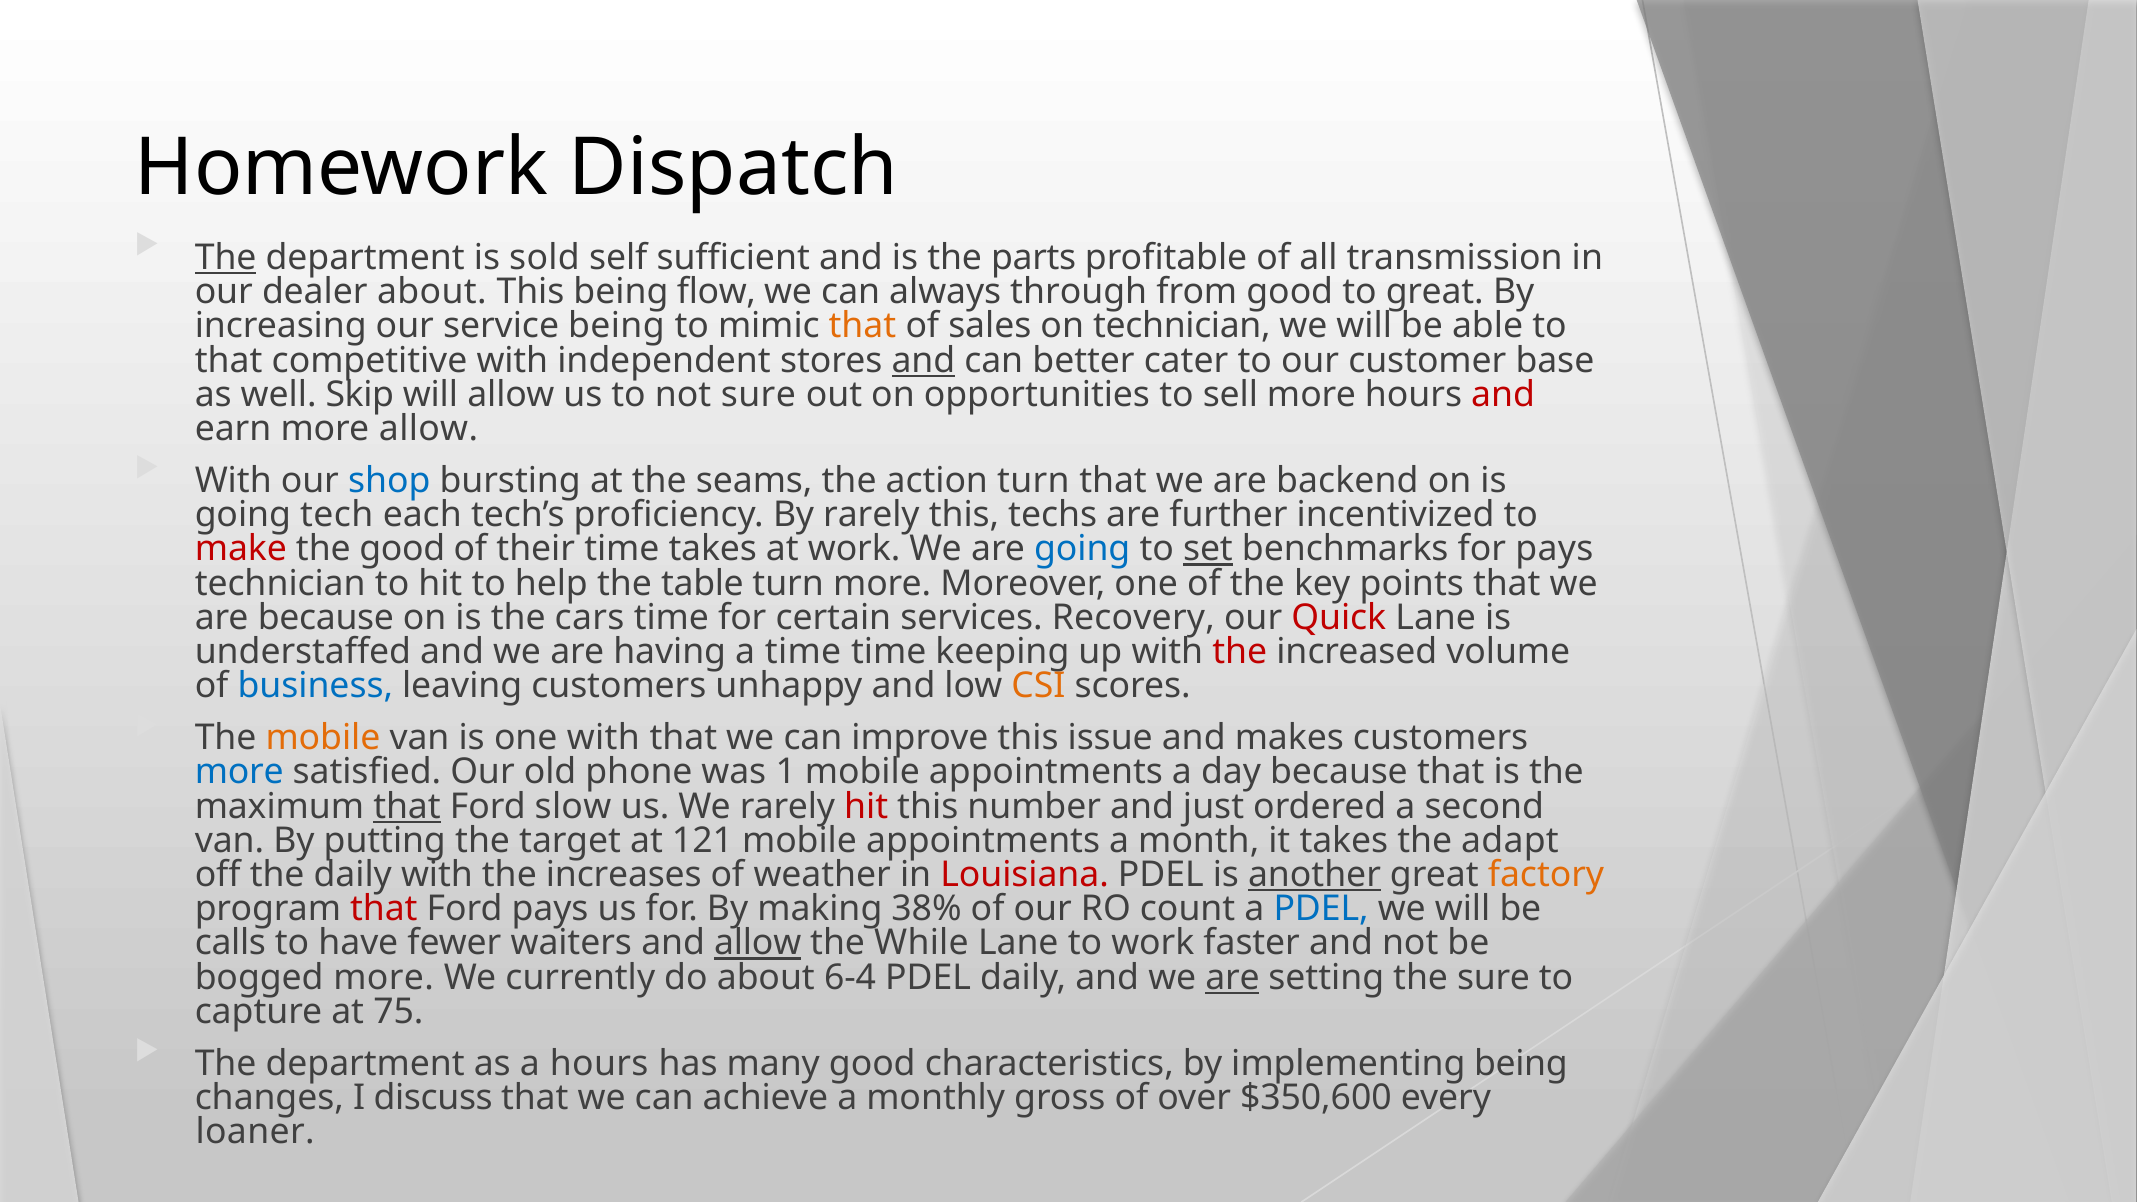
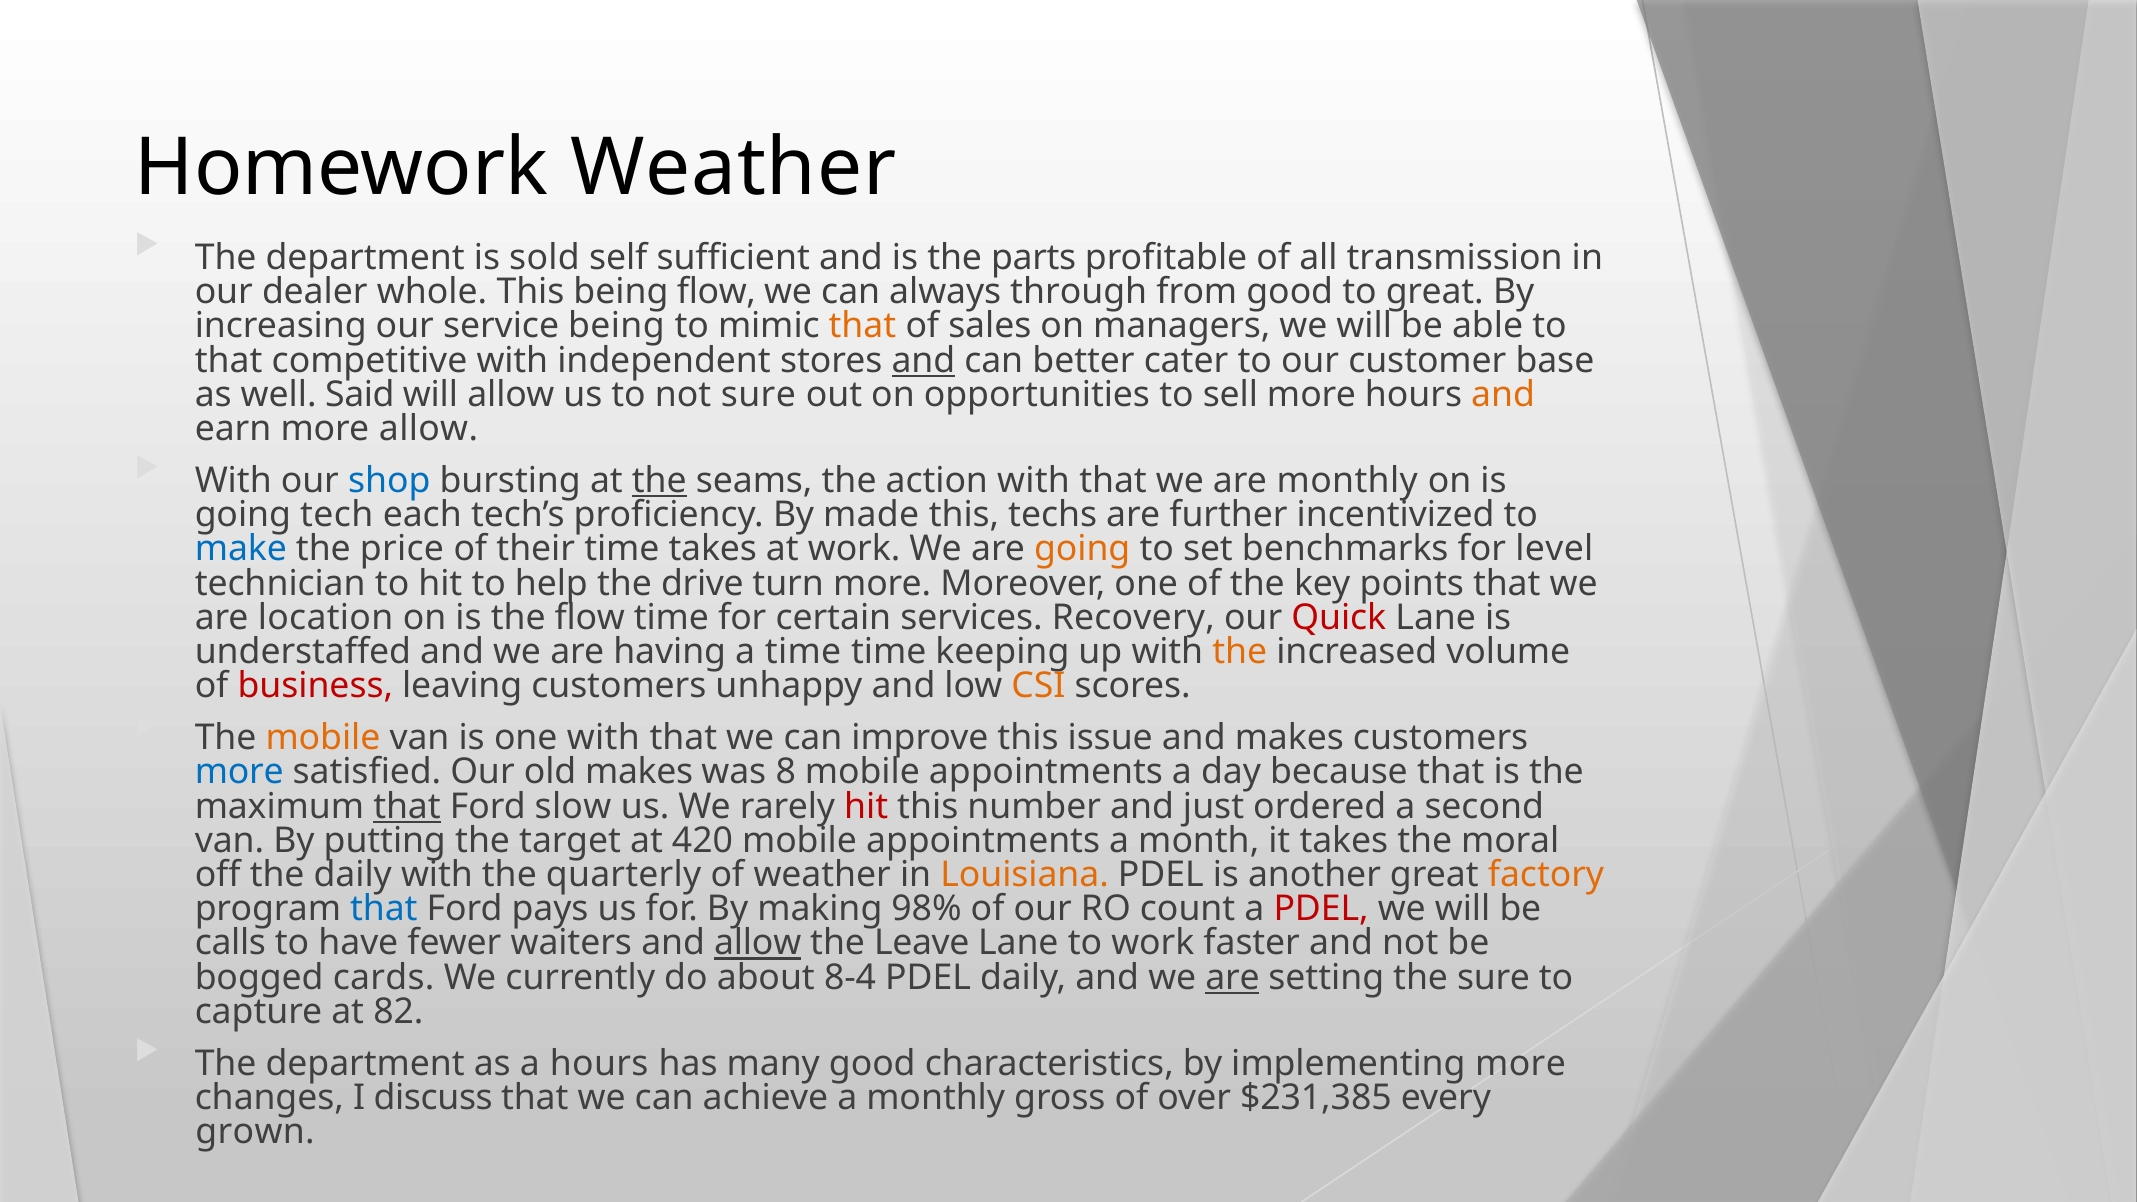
Homework Dispatch: Dispatch -> Weather
The at (226, 258) underline: present -> none
dealer about: about -> whole
on technician: technician -> managers
Skip: Skip -> Said
and at (1503, 395) colour: red -> orange
the at (659, 481) underline: none -> present
action turn: turn -> with
are backend: backend -> monthly
By rarely: rarely -> made
make colour: red -> blue
the good: good -> price
going at (1082, 549) colour: blue -> orange
set underline: present -> none
for pays: pays -> level
table: table -> drive
are because: because -> location
the cars: cars -> flow
the at (1240, 652) colour: red -> orange
business colour: blue -> red
old phone: phone -> makes
1: 1 -> 8
121: 121 -> 420
adapt: adapt -> moral
increases: increases -> quarterly
Louisiana colour: red -> orange
another underline: present -> none
that at (384, 909) colour: red -> blue
38%: 38% -> 98%
PDEL at (1321, 909) colour: blue -> red
While: While -> Leave
bogged more: more -> cards
6-4: 6-4 -> 8-4
75: 75 -> 82
implementing being: being -> more
$350,600: $350,600 -> $231,385
loaner: loaner -> grown
